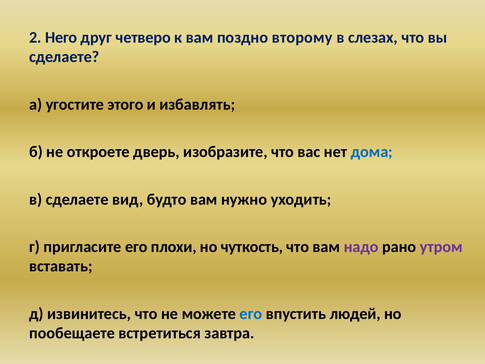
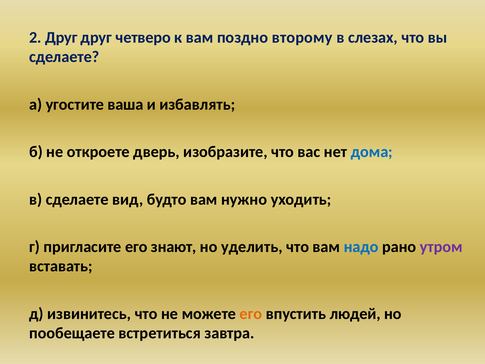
2 Него: Него -> Друг
этого: этого -> ваша
плохи: плохи -> знают
чуткость: чуткость -> уделить
надо colour: purple -> blue
его at (251, 313) colour: blue -> orange
